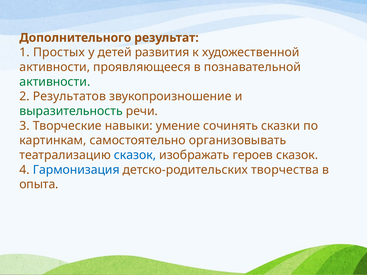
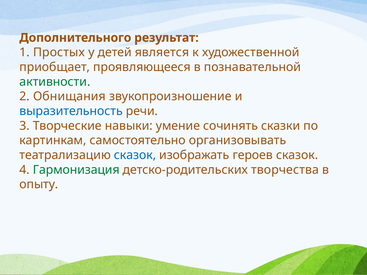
развития: развития -> является
активности at (55, 67): активности -> приобщает
Результатов: Результатов -> Обнищания
выразительность colour: green -> blue
Гармонизация colour: blue -> green
опыта: опыта -> опыту
